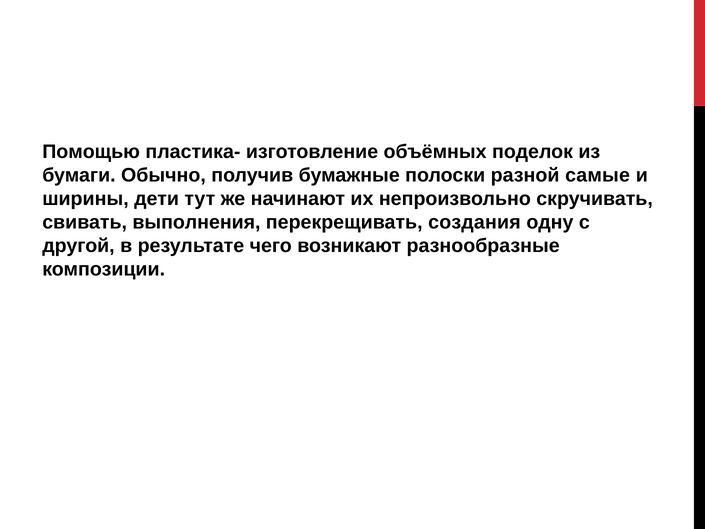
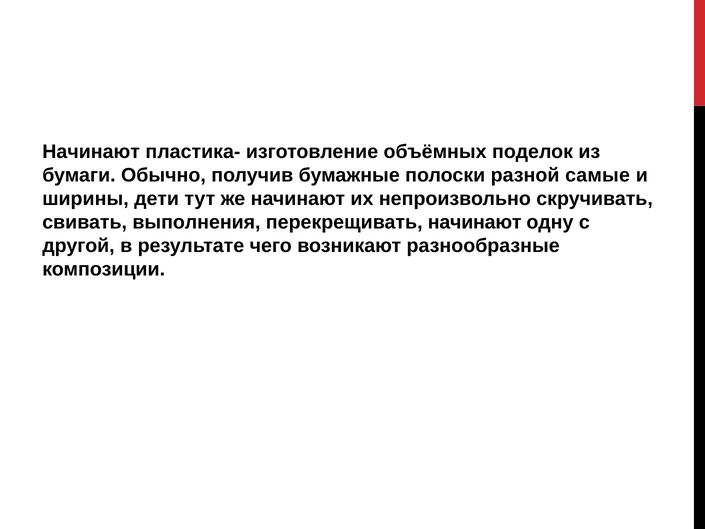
Помощью at (91, 152): Помощью -> Начинают
перекрещивать создания: создания -> начинают
